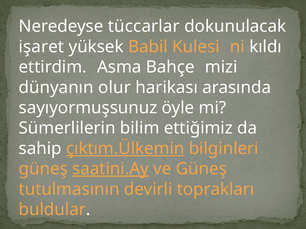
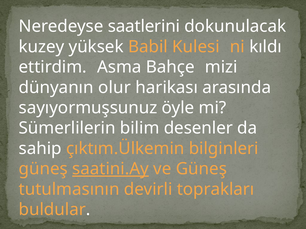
tüccarlar: tüccarlar -> saatlerini
işaret: işaret -> kuzey
ettiğimiz: ettiğimiz -> desenler
çıktım.Ülkemin underline: present -> none
